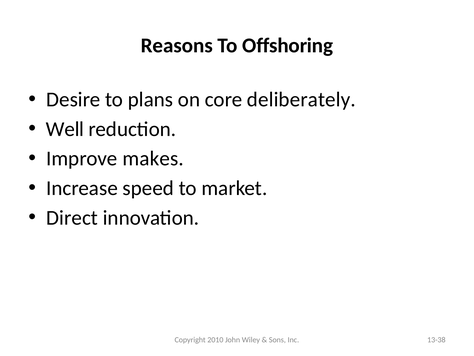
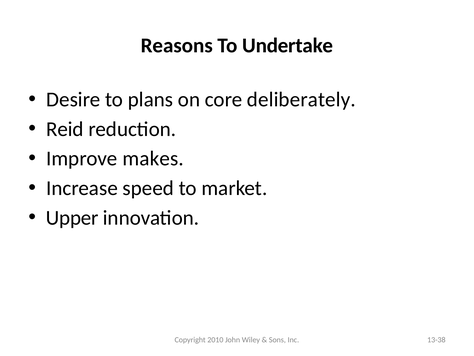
Offshoring: Offshoring -> Undertake
Well: Well -> Reid
Direct: Direct -> Upper
